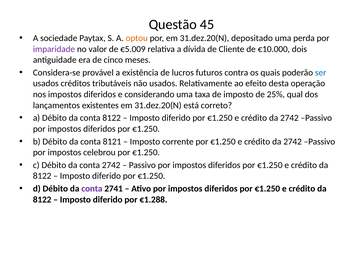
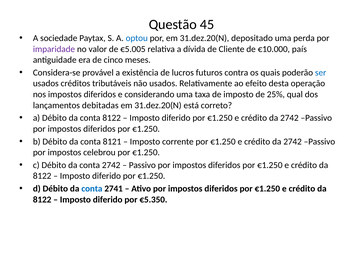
optou colour: orange -> blue
€5.009: €5.009 -> €5.005
dois: dois -> país
existentes: existentes -> debitadas
conta at (92, 189) colour: purple -> blue
€1.288: €1.288 -> €5.350
